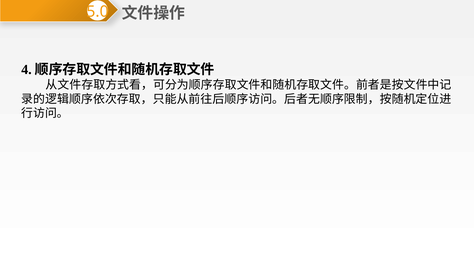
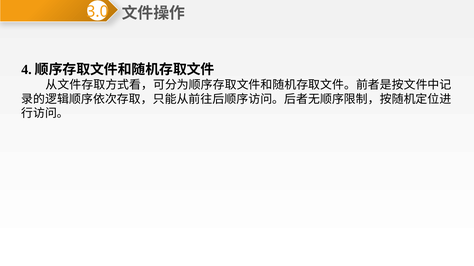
5.0: 5.0 -> 3.0
